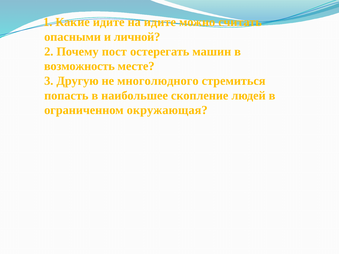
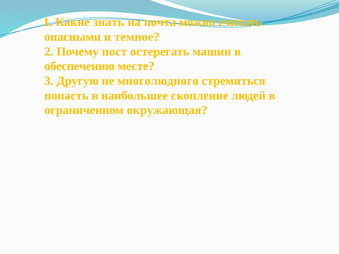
Какие идите: идите -> знать
на идите: идите -> почта
личной: личной -> темное
возможность: возможность -> обеспечению
